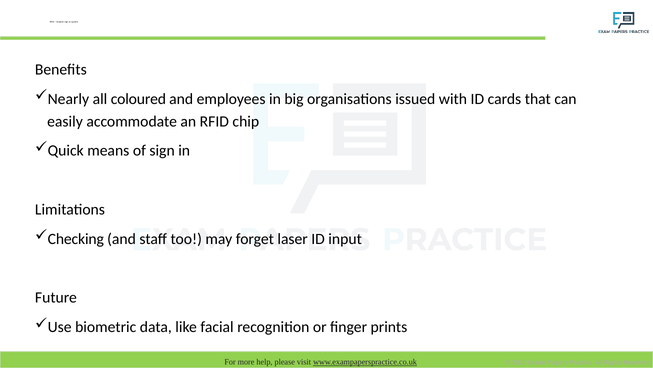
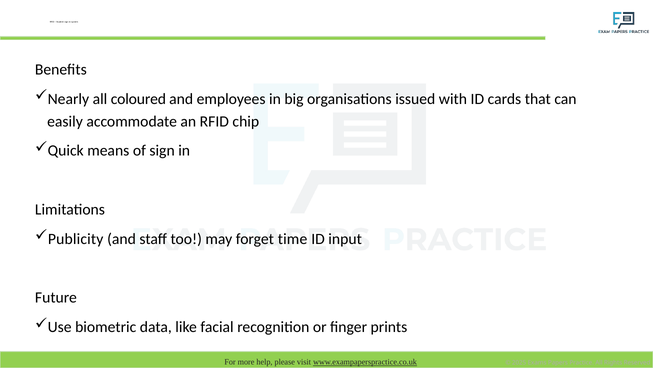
Checking: Checking -> Publicity
laser: laser -> time
